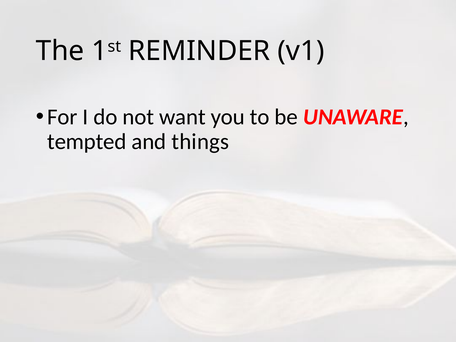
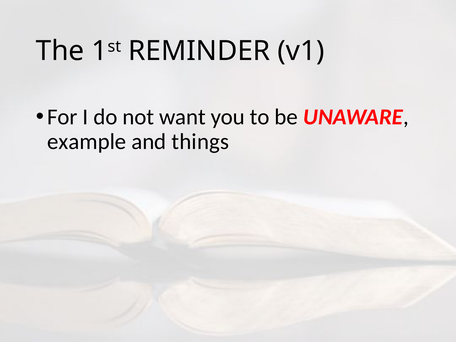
tempted: tempted -> example
